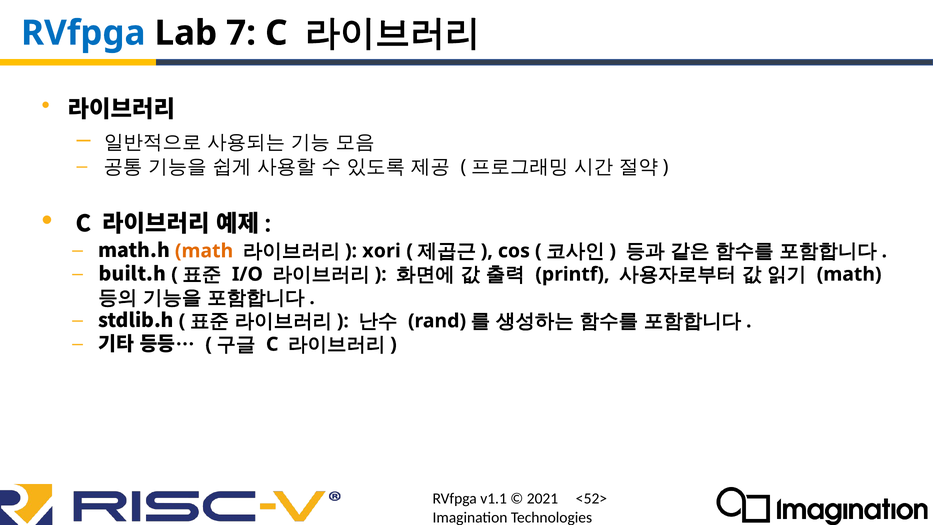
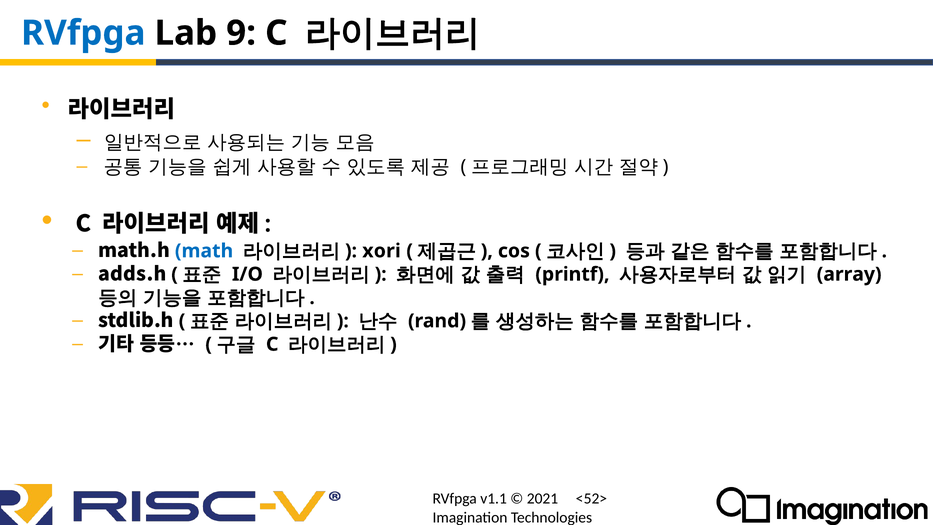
7: 7 -> 9
math at (204, 251) colour: orange -> blue
built.h: built.h -> adds.h
math at (849, 274): math -> array
